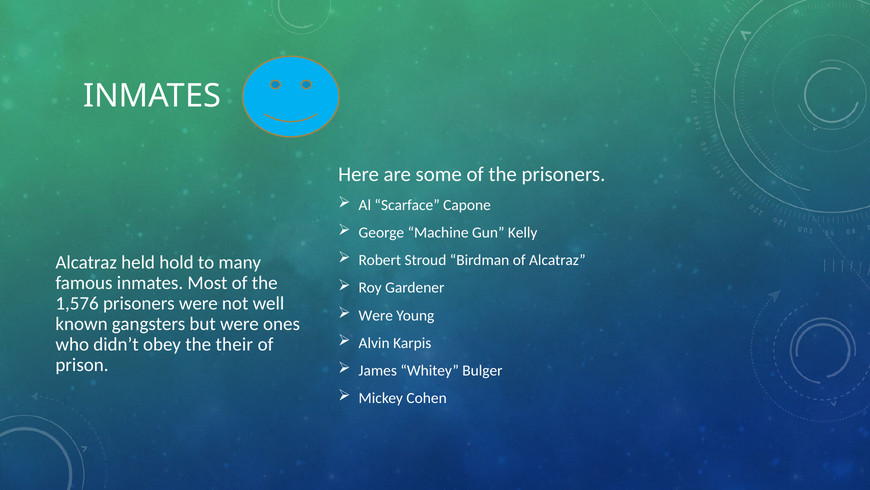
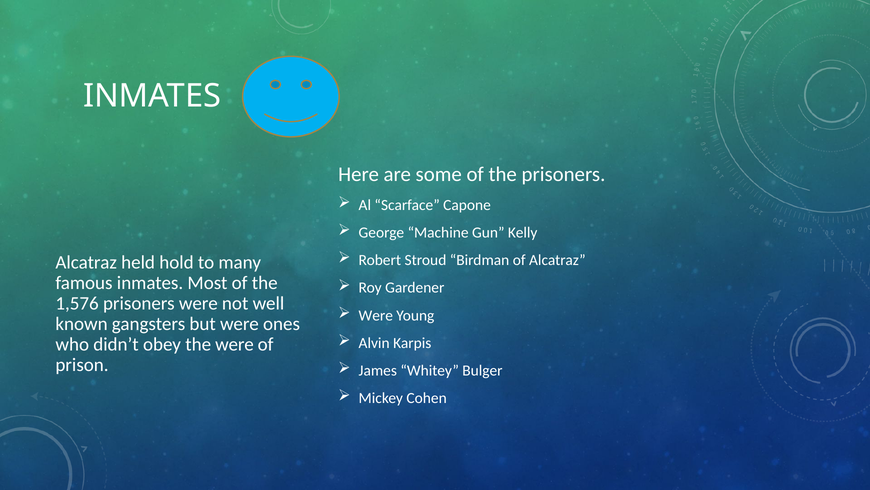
the their: their -> were
